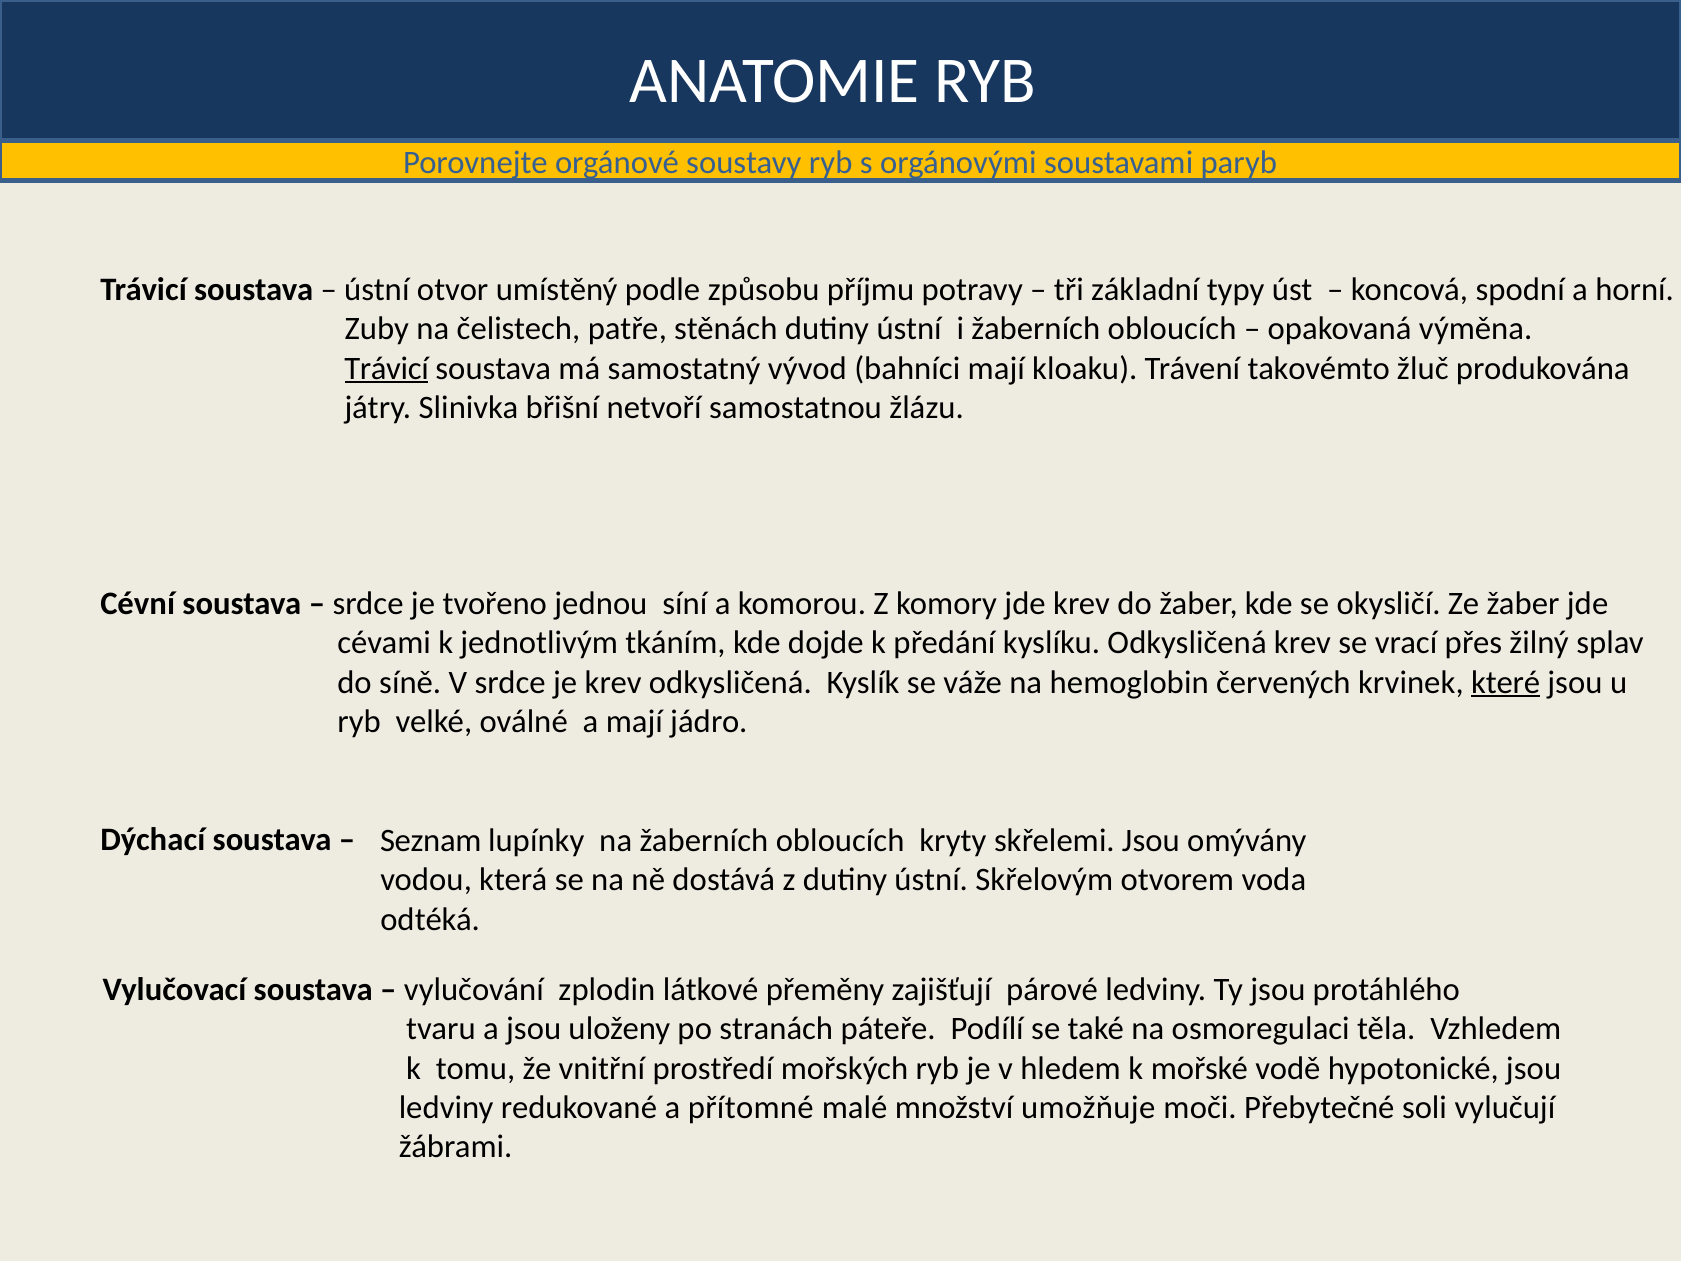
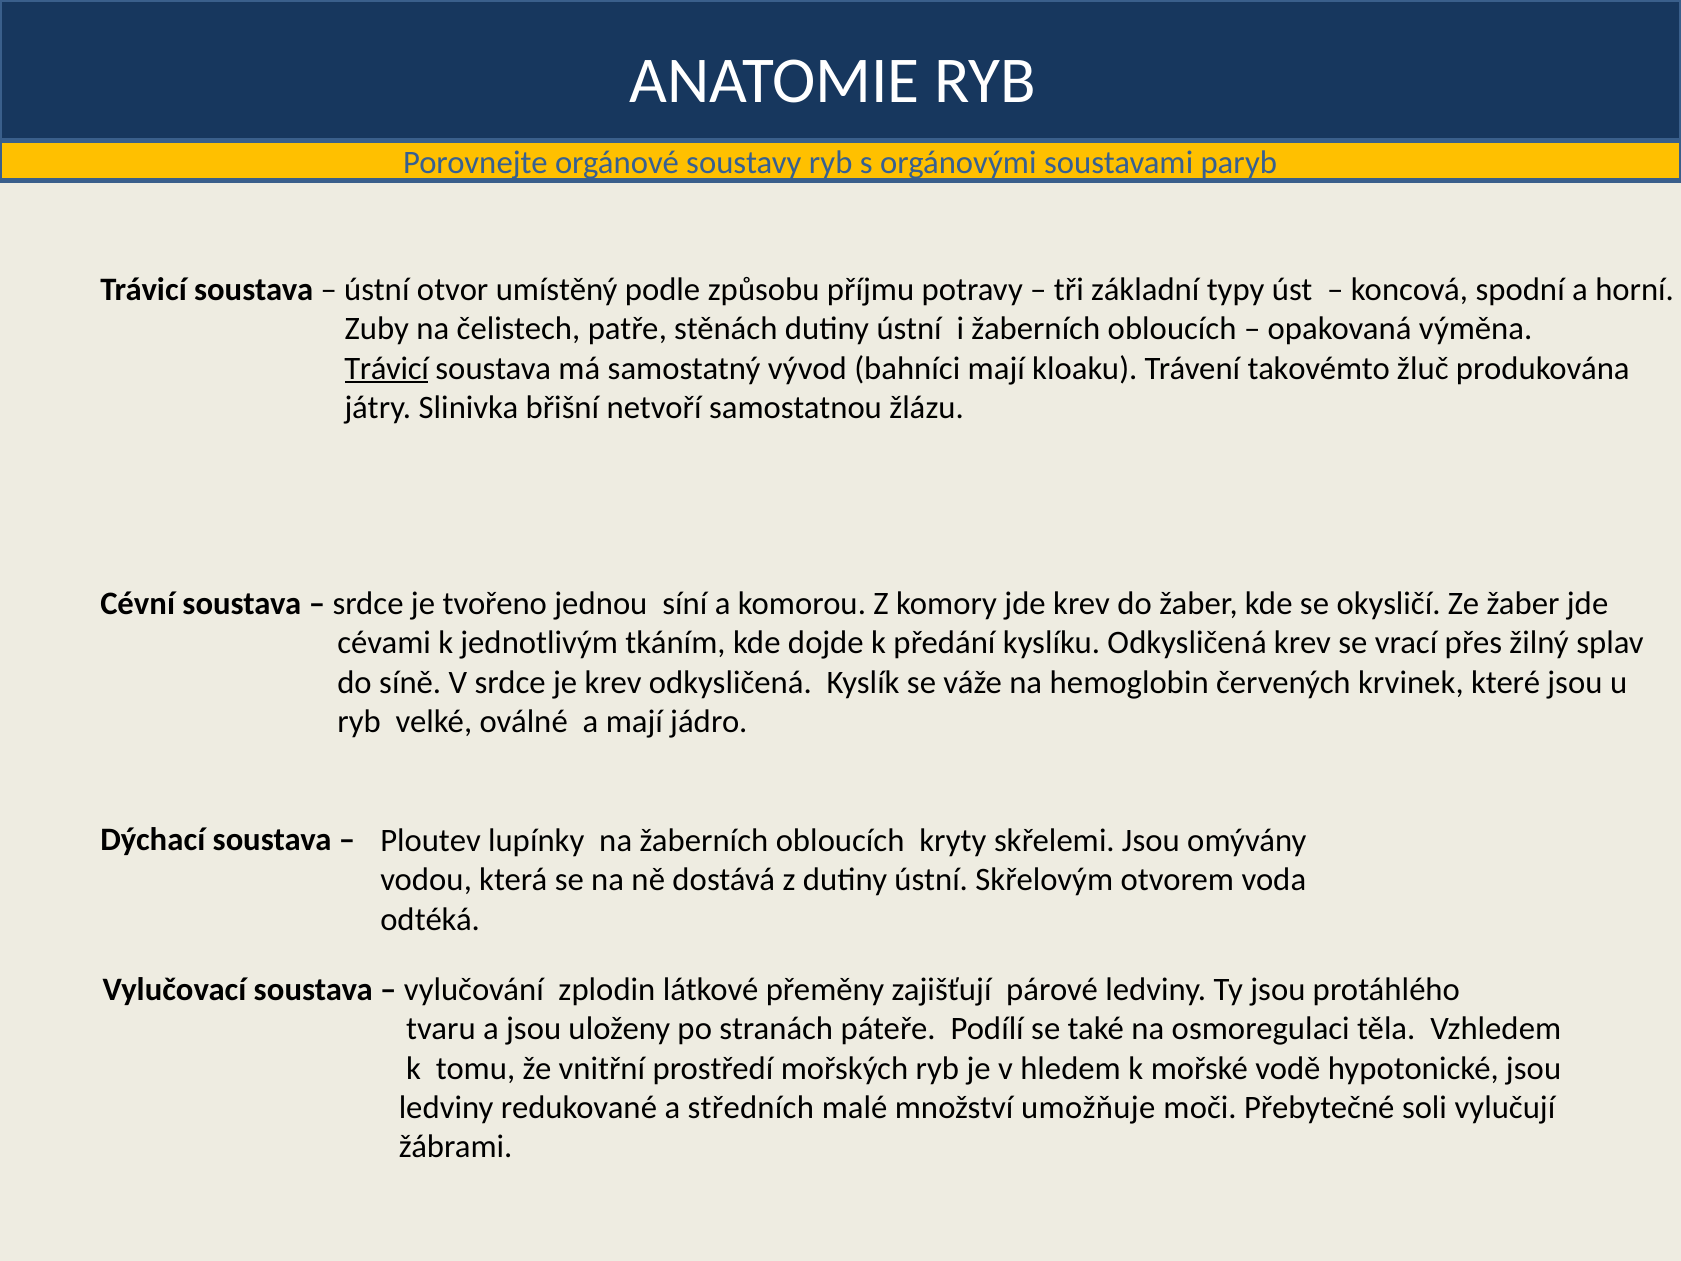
které underline: present -> none
Seznam: Seznam -> Ploutev
přítomné: přítomné -> středních
